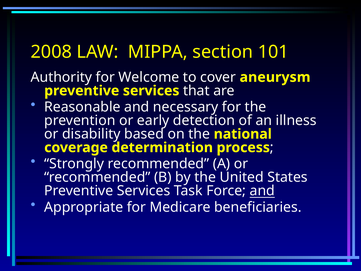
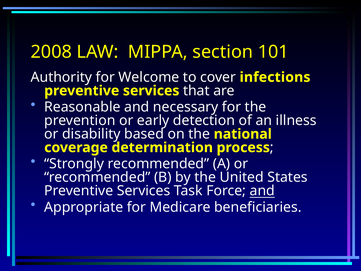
aneurysm: aneurysm -> infections
